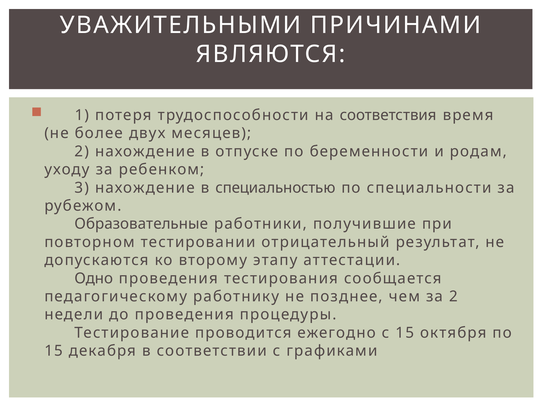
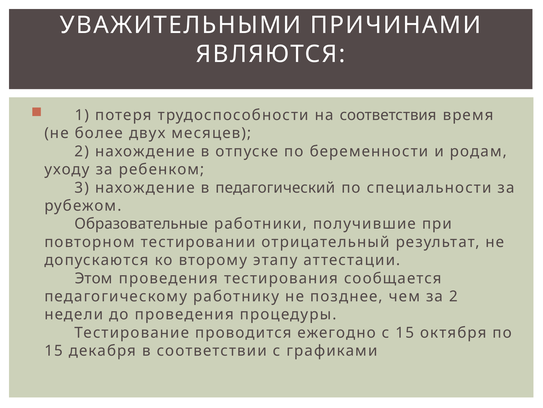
специальностью: специальностью -> педагогический
Одно: Одно -> Этом
